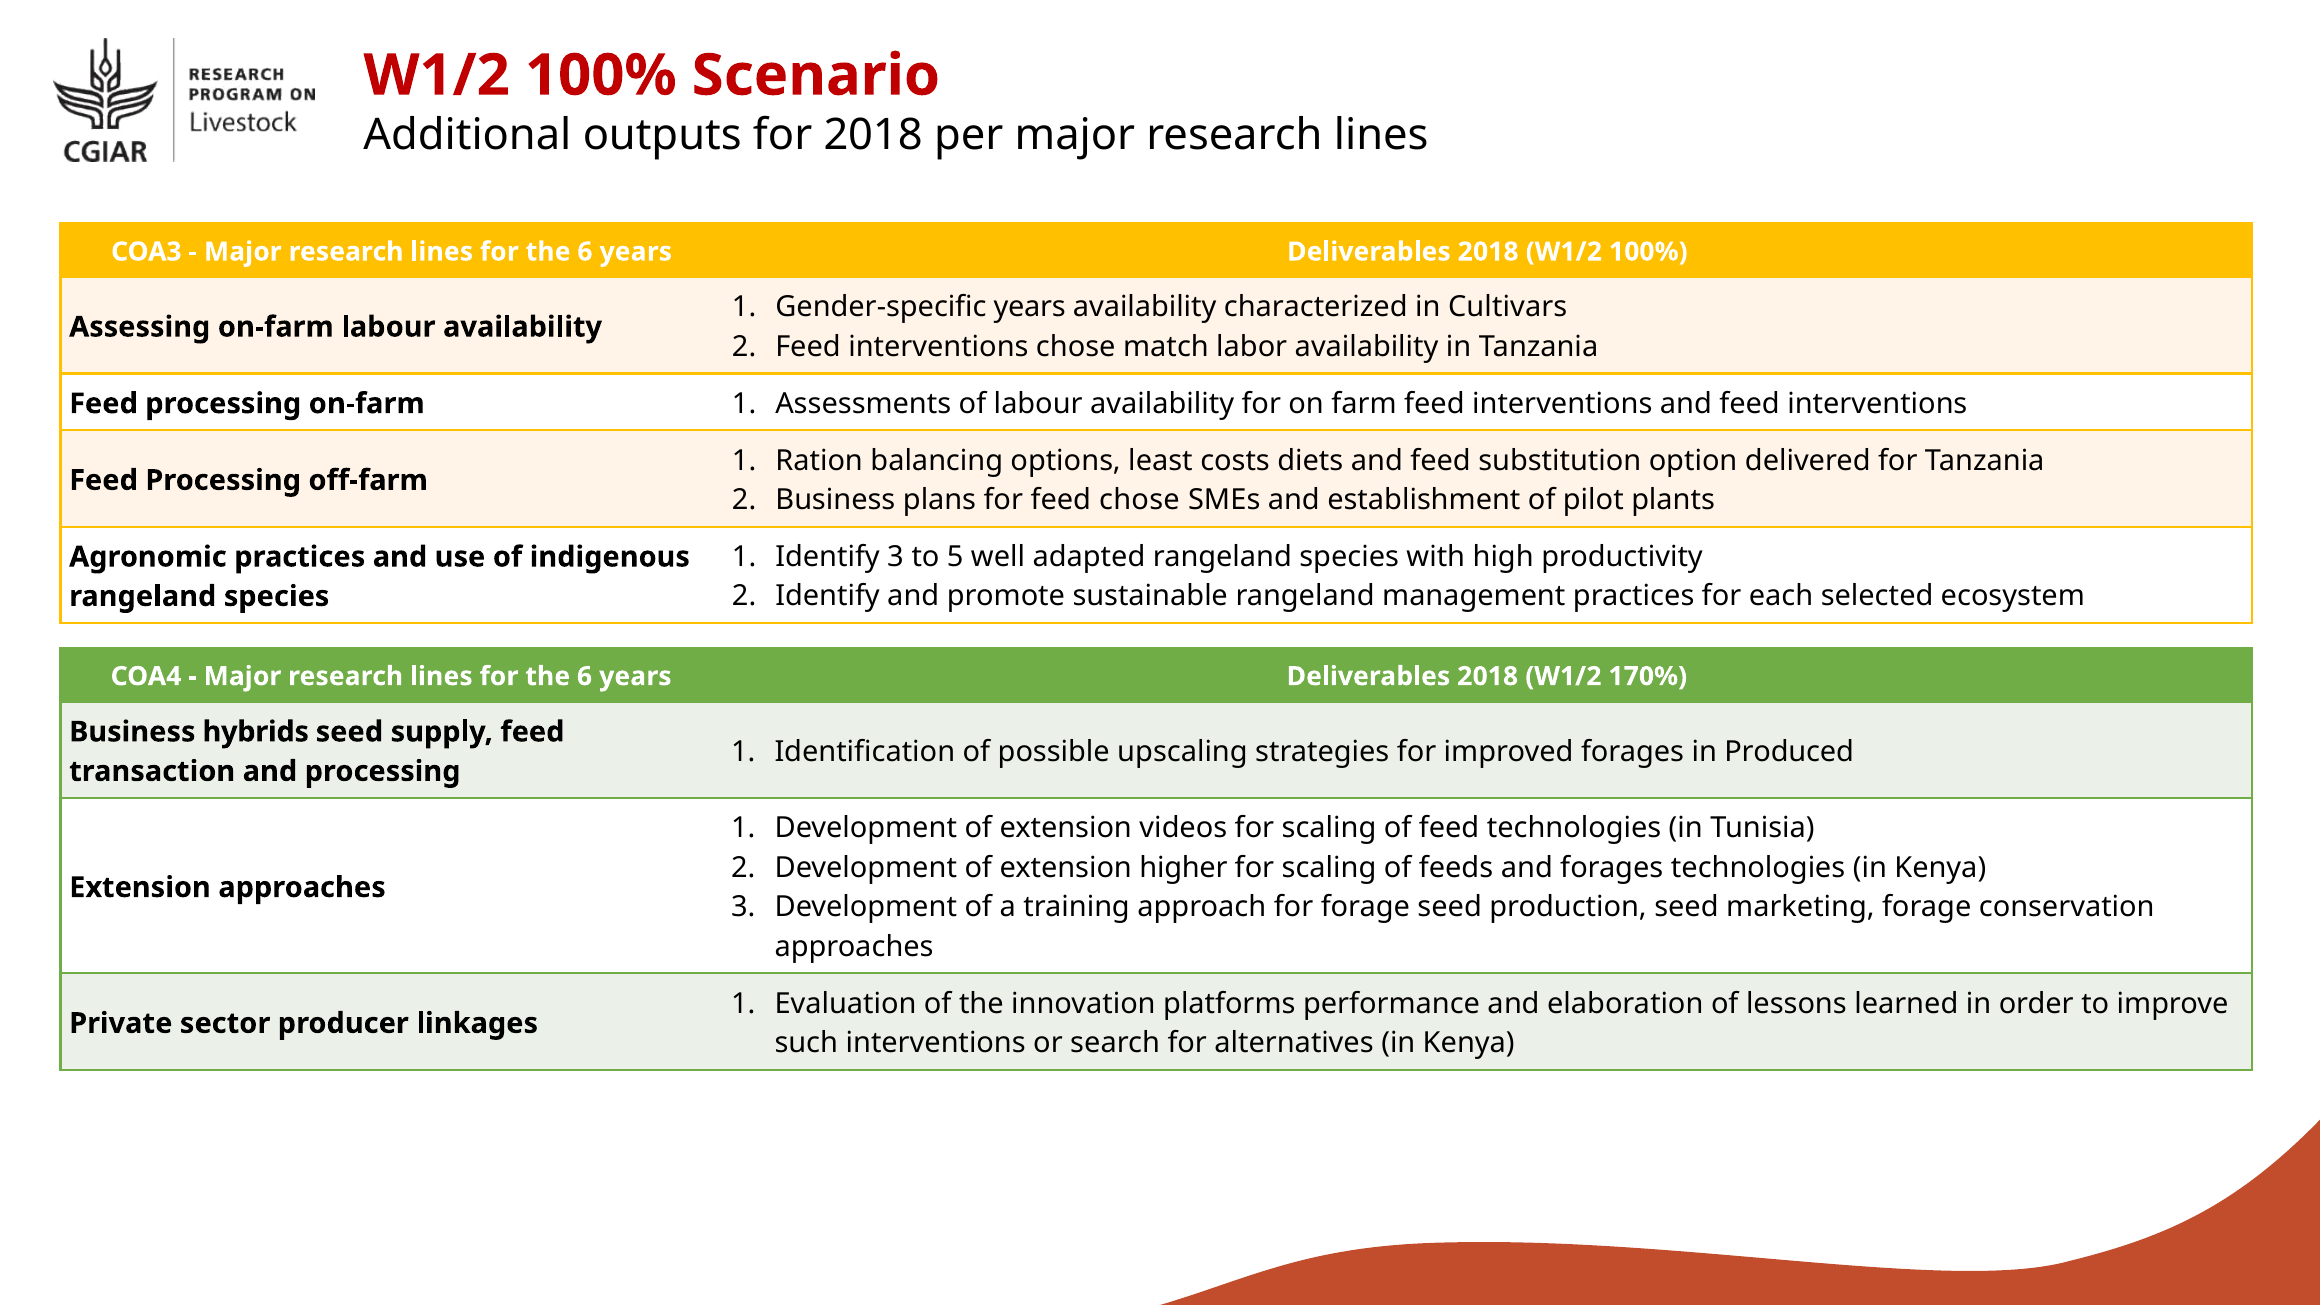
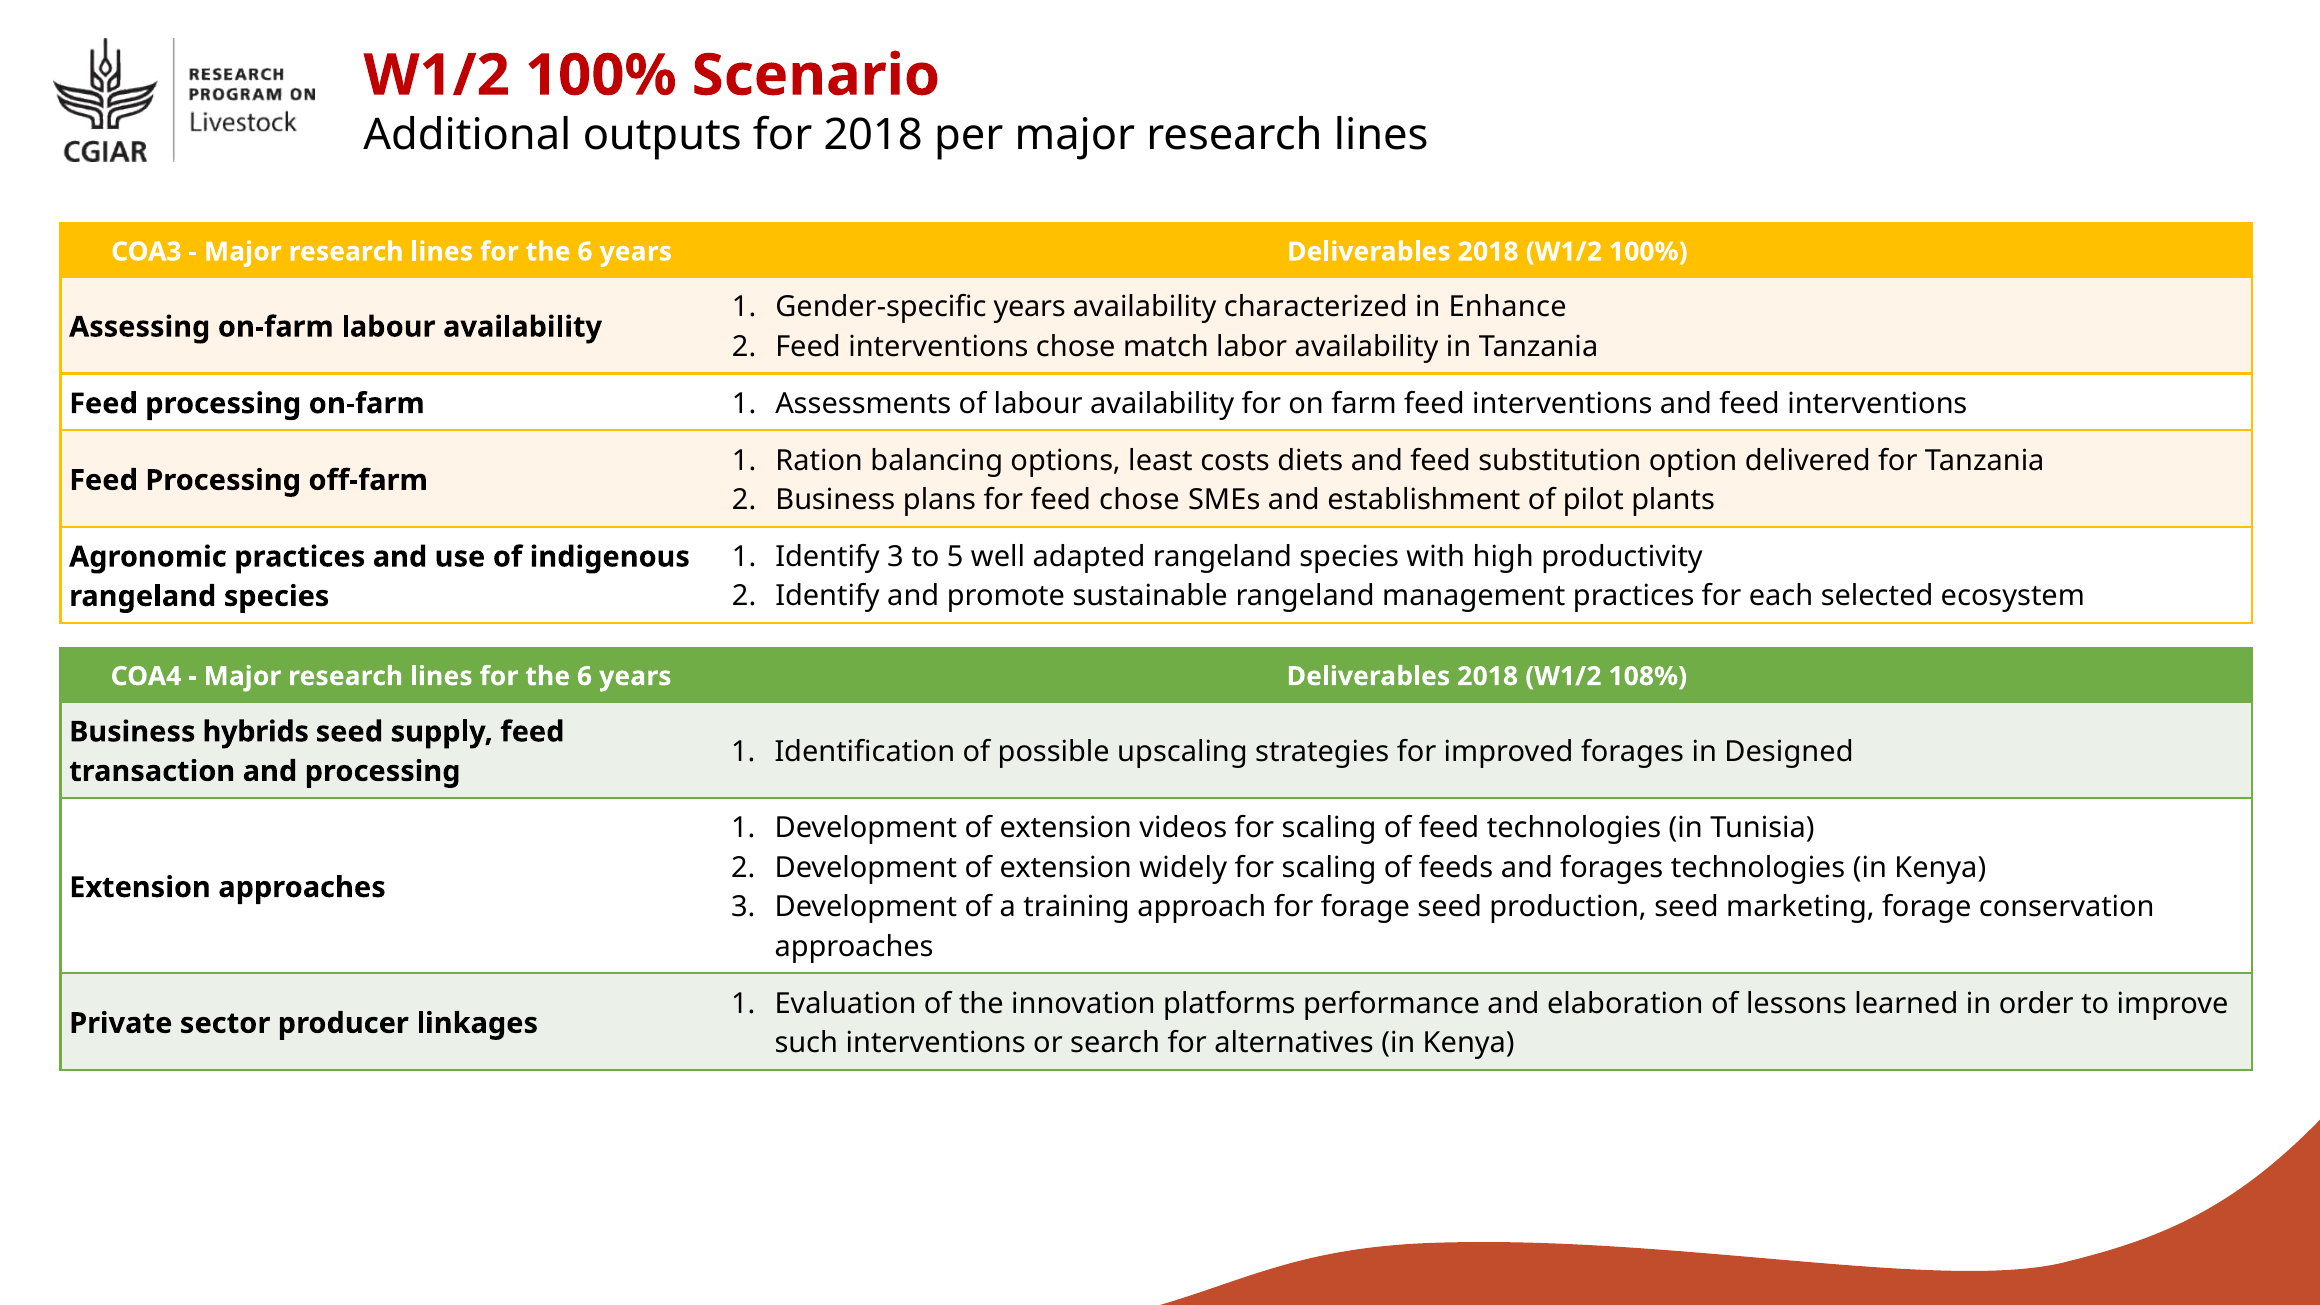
Cultivars: Cultivars -> Enhance
170%: 170% -> 108%
Produced: Produced -> Designed
higher: higher -> widely
